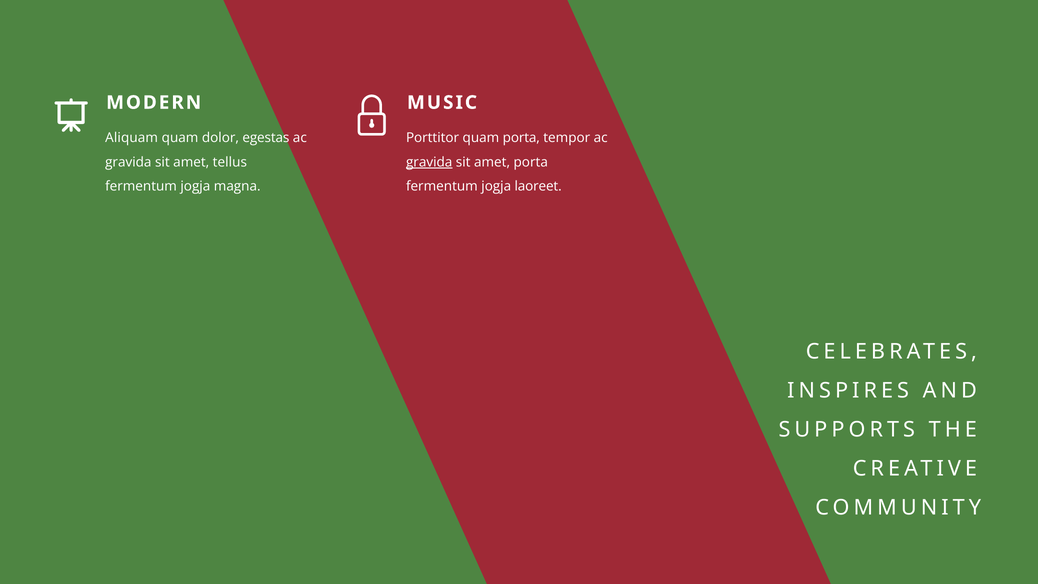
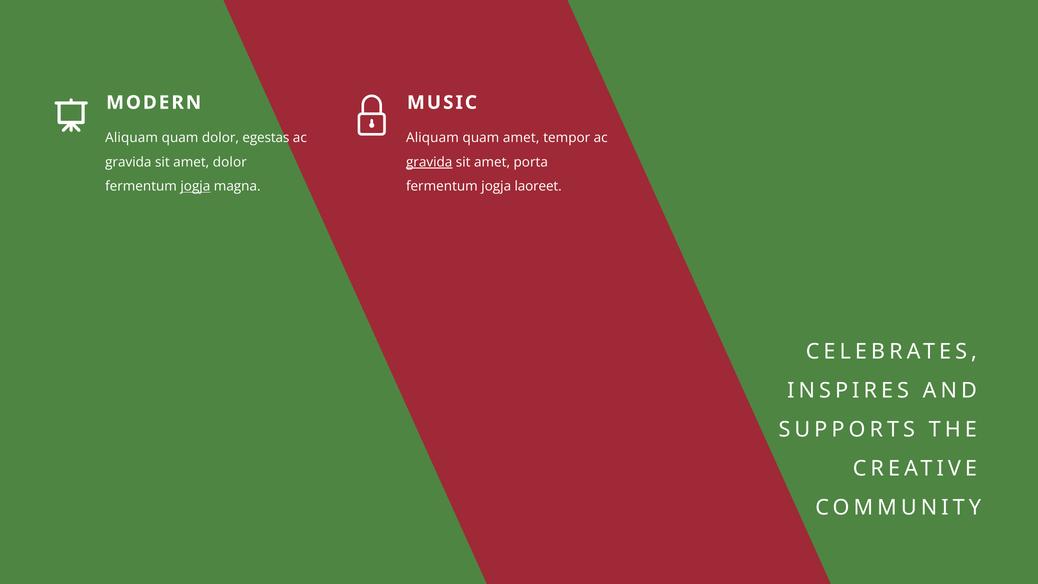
Porttitor at (433, 138): Porttitor -> Aliquam
quam porta: porta -> amet
amet tellus: tellus -> dolor
jogja at (195, 186) underline: none -> present
